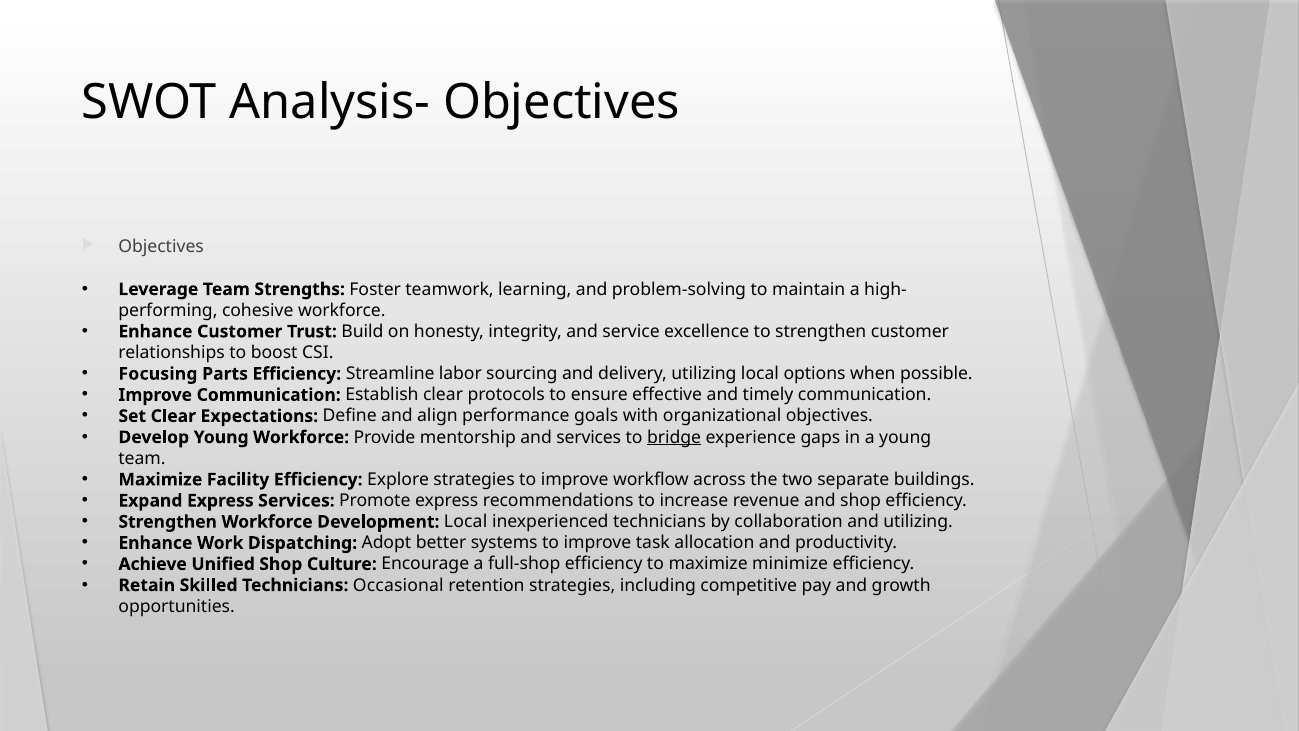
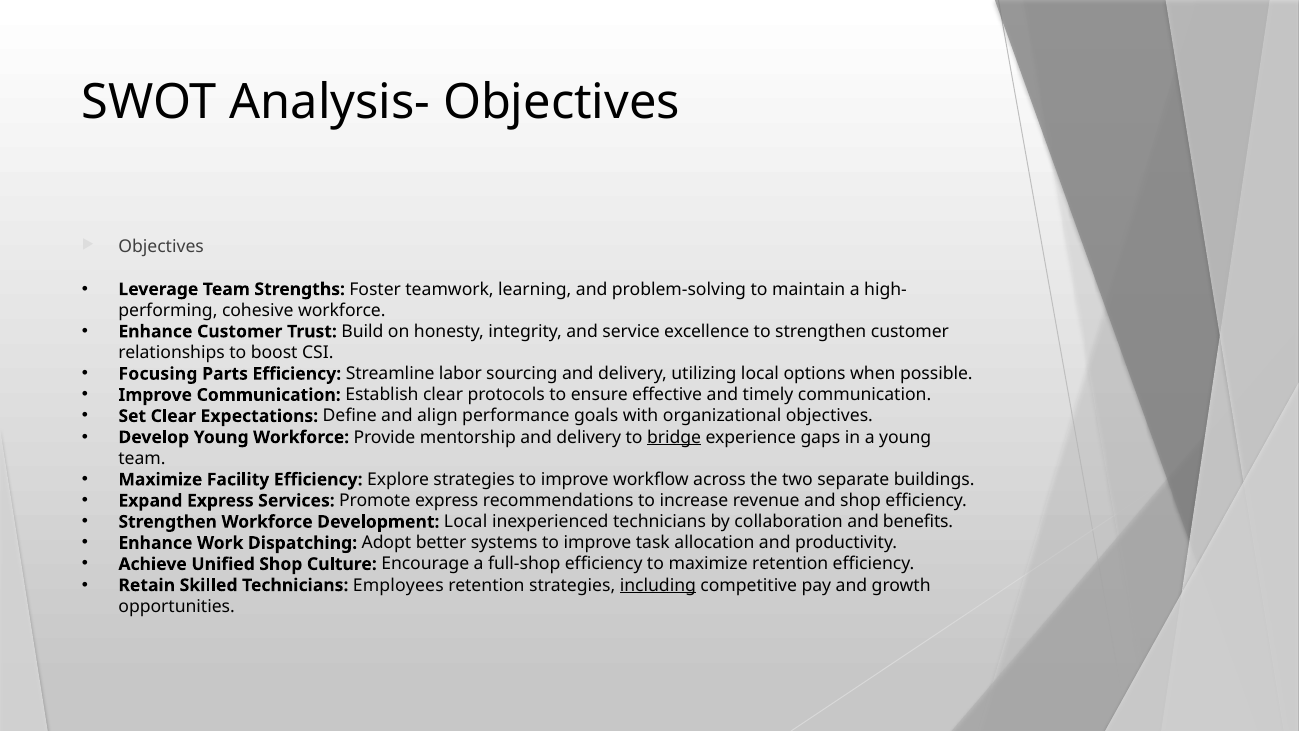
mentorship and services: services -> delivery
and utilizing: utilizing -> benefits
maximize minimize: minimize -> retention
Occasional: Occasional -> Employees
including underline: none -> present
